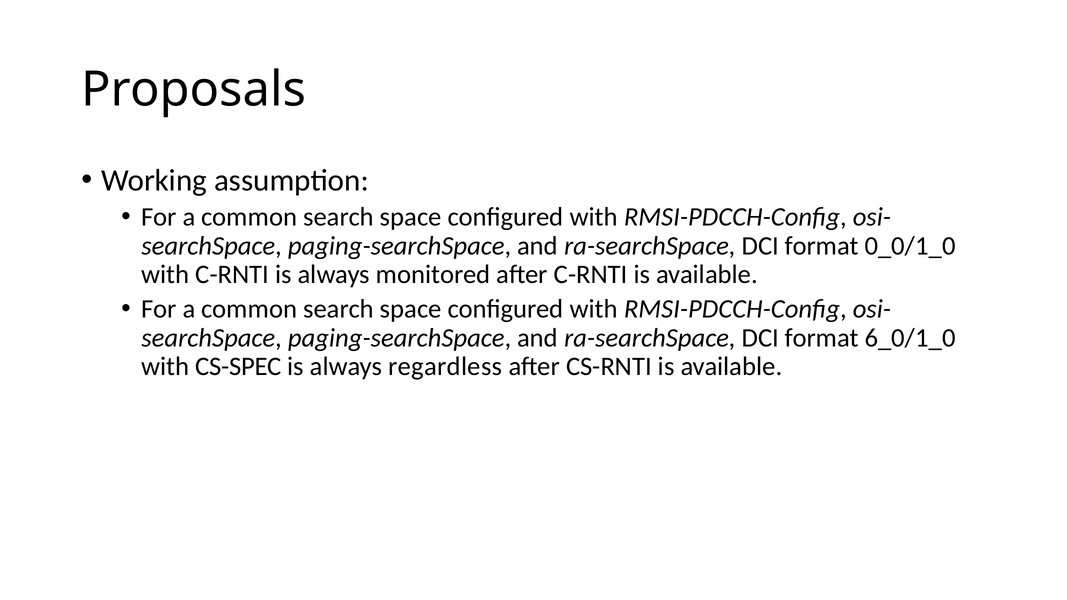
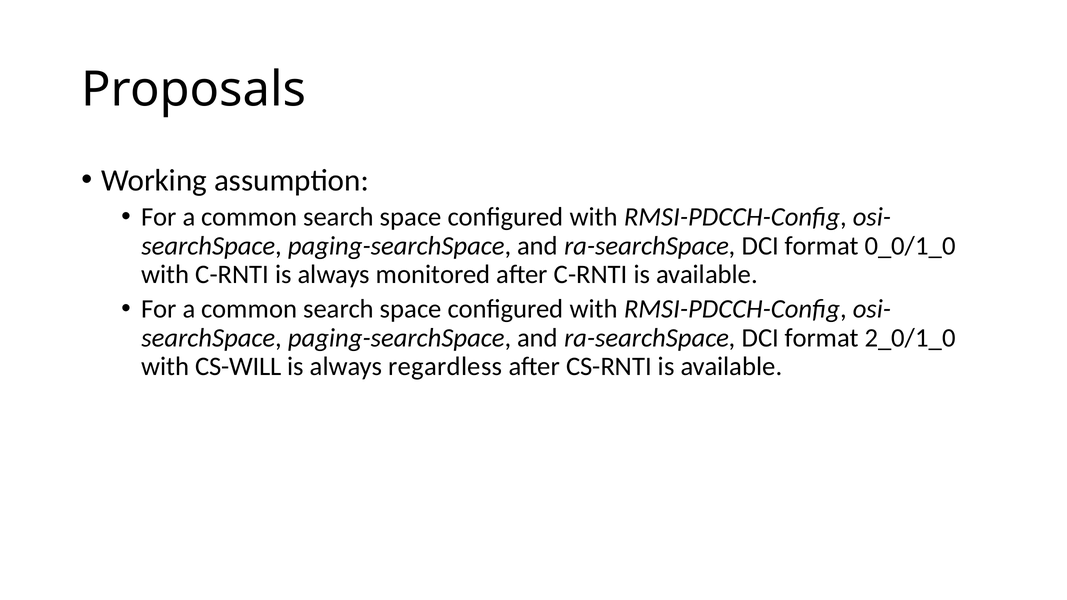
6_0/1_0: 6_0/1_0 -> 2_0/1_0
CS-SPEC: CS-SPEC -> CS-WILL
